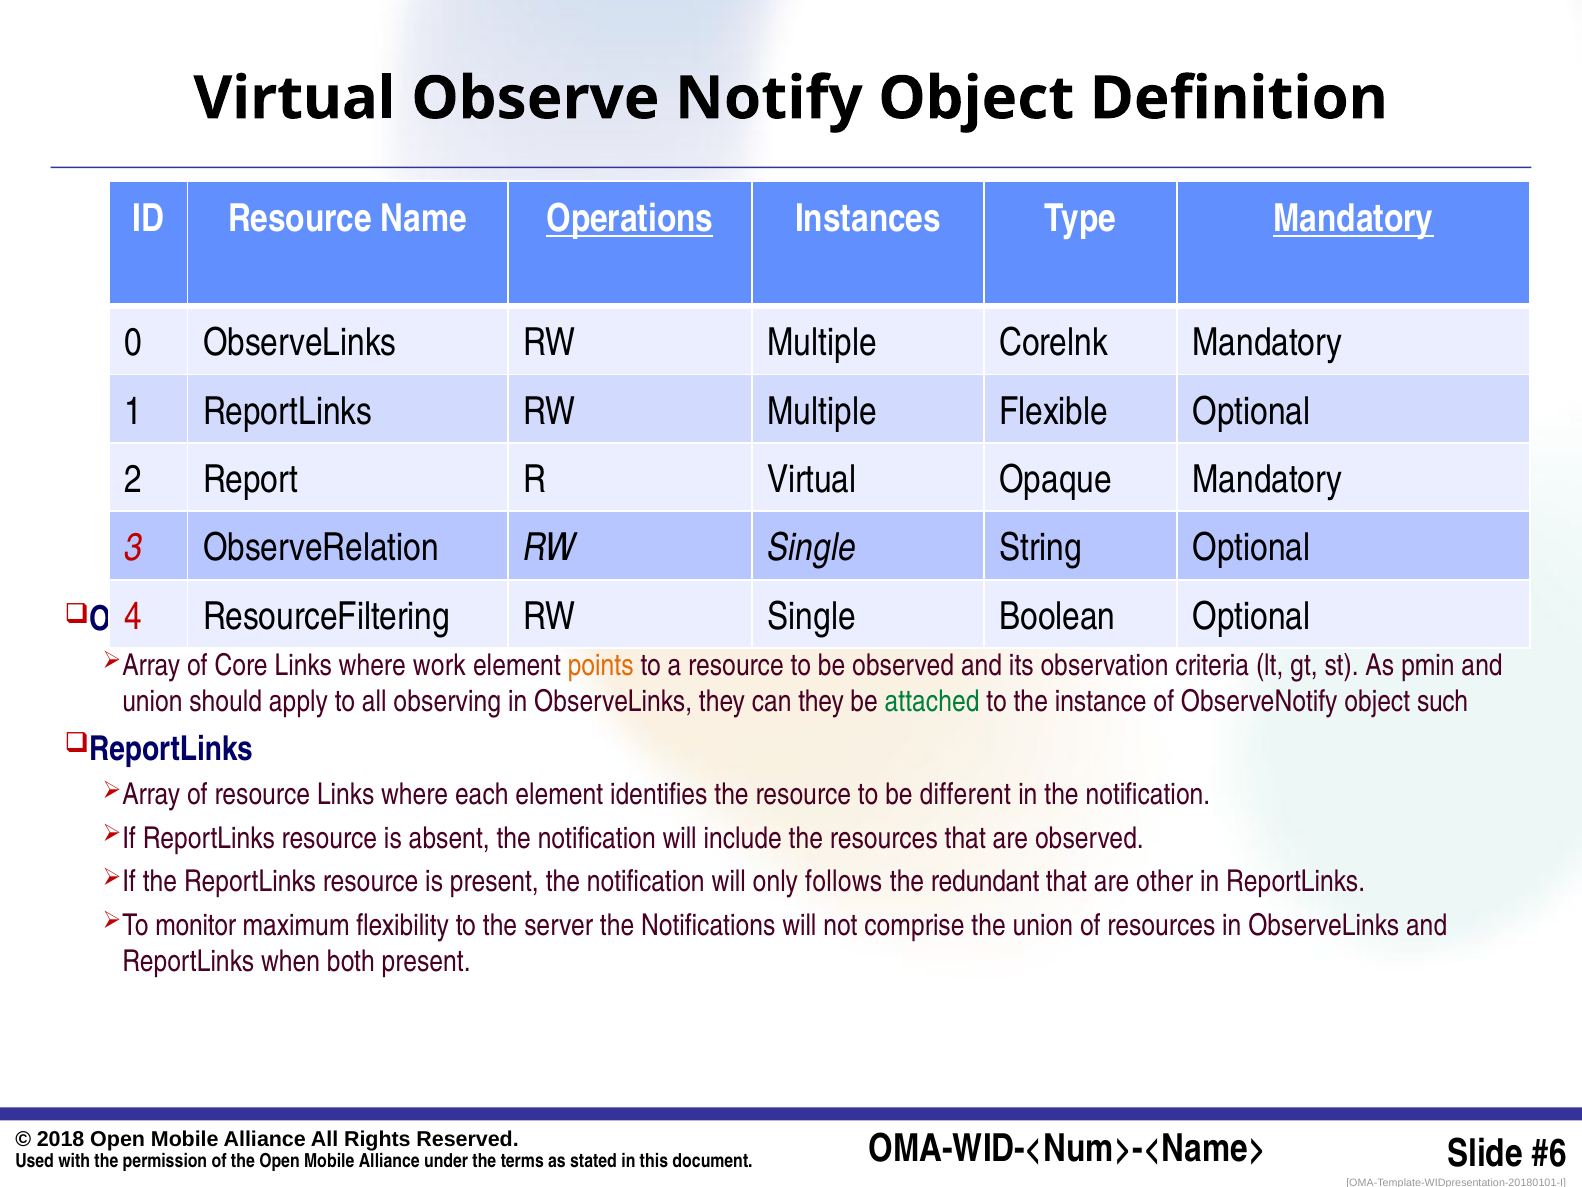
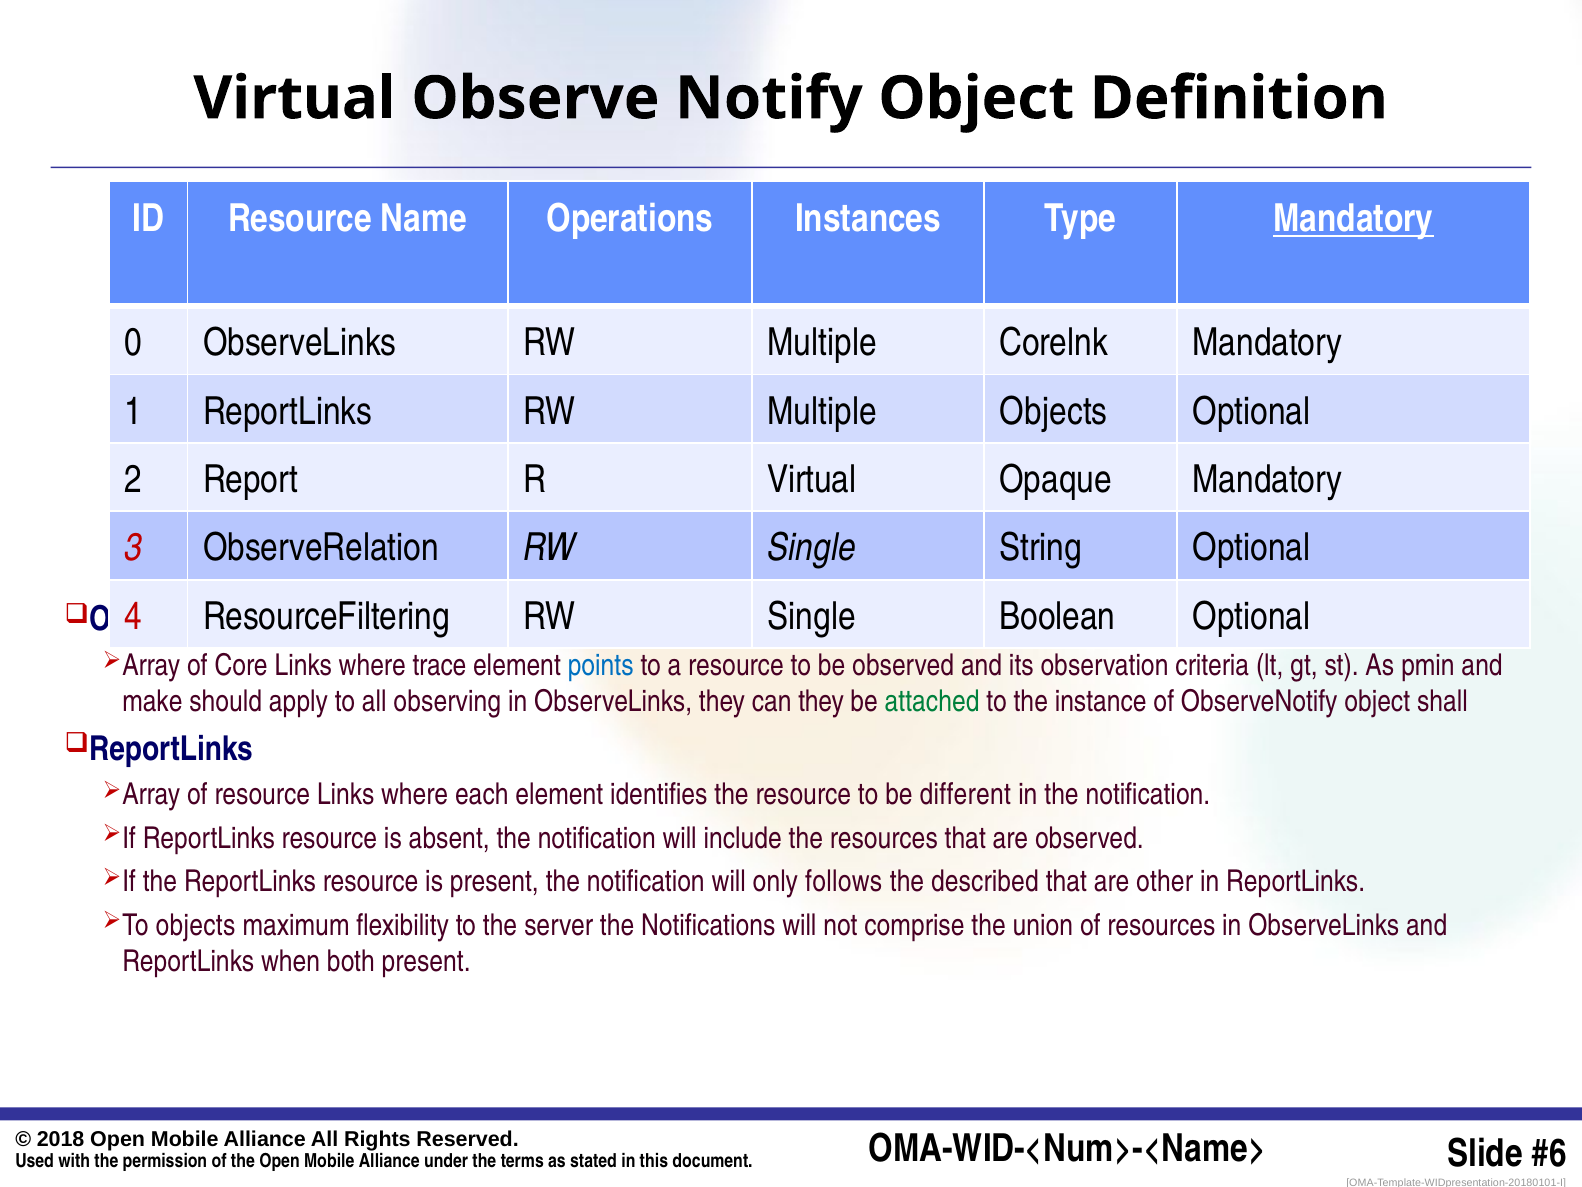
Operations underline: present -> none
Multiple Flexible: Flexible -> Objects
work: work -> trace
points colour: orange -> blue
union at (152, 701): union -> make
such: such -> shall
redundant: redundant -> described
monitor at (196, 925): monitor -> objects
